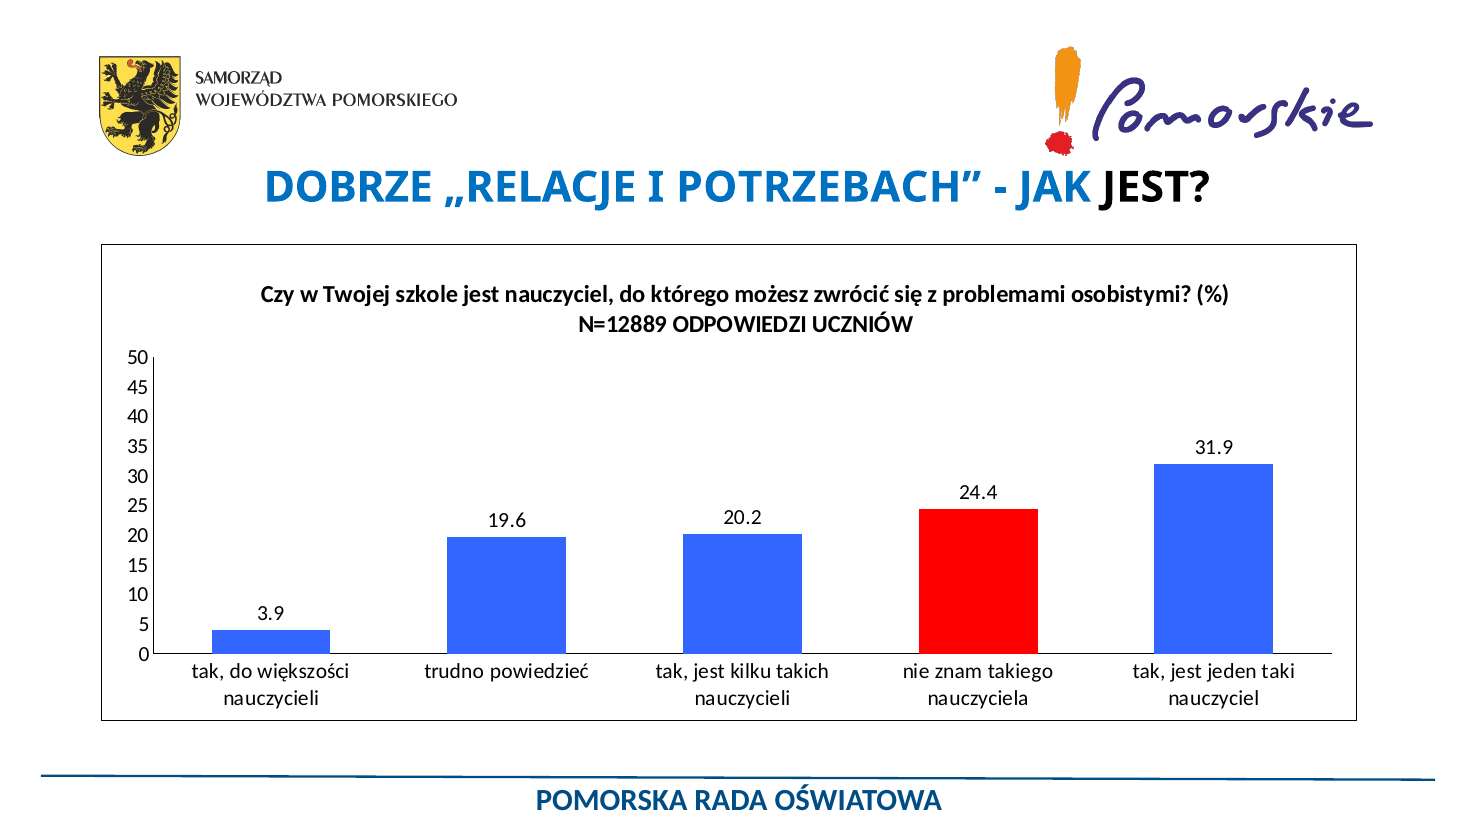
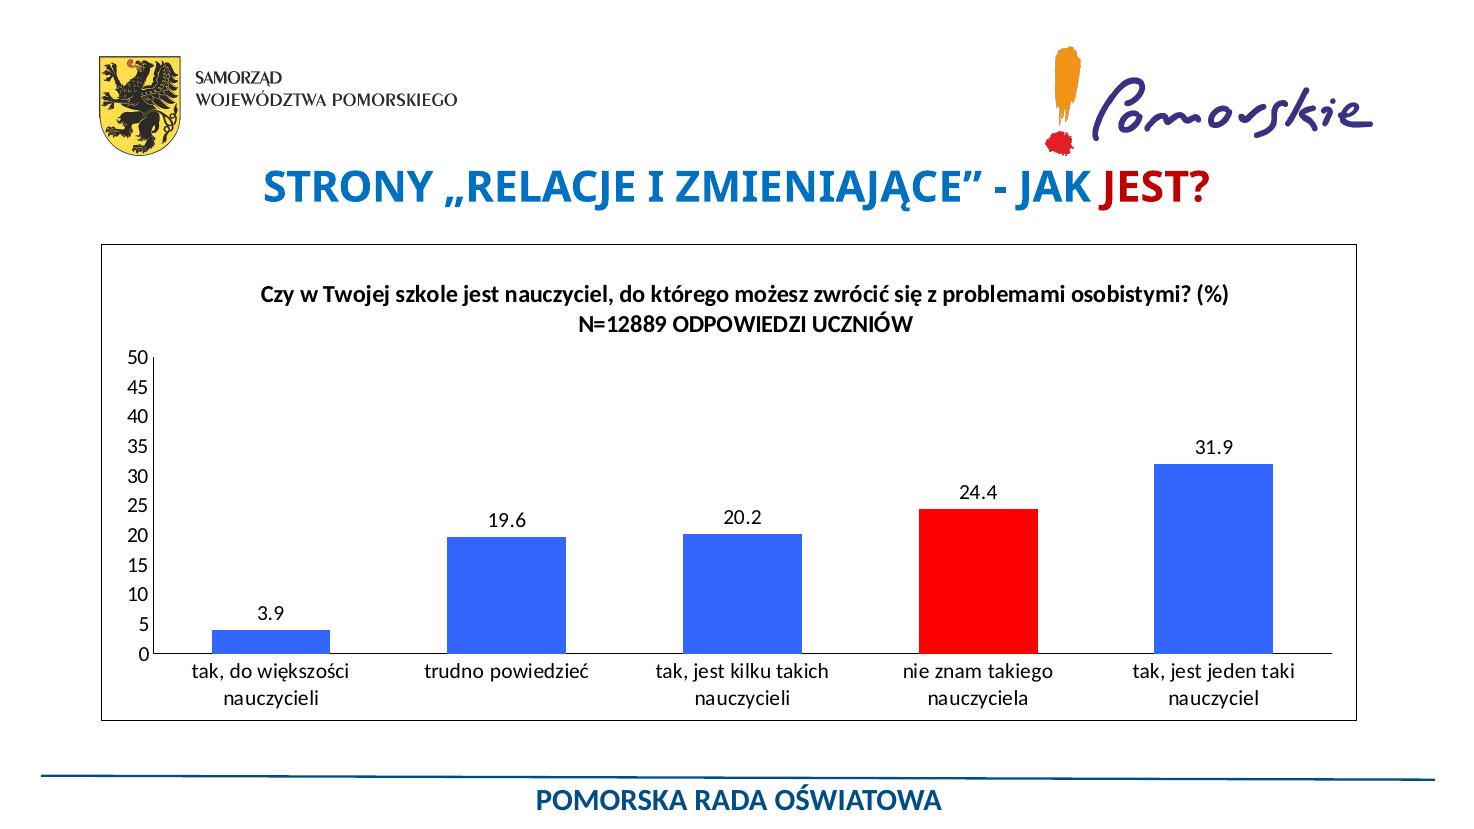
DOBRZE: DOBRZE -> STRONY
POTRZEBACH: POTRZEBACH -> ZMIENIAJĄCE
JEST at (1156, 187) colour: black -> red
